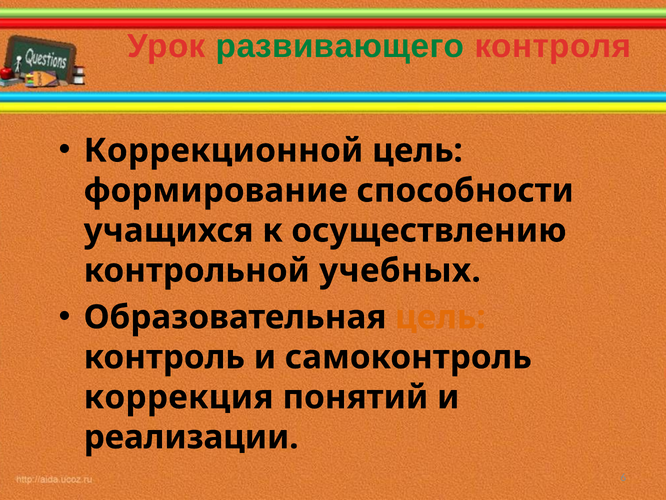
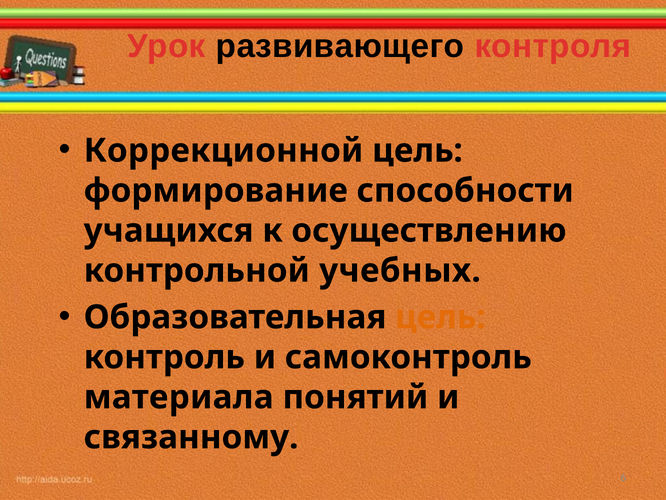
развивающего colour: green -> black
коррекция: коррекция -> материала
реализации: реализации -> связанному
